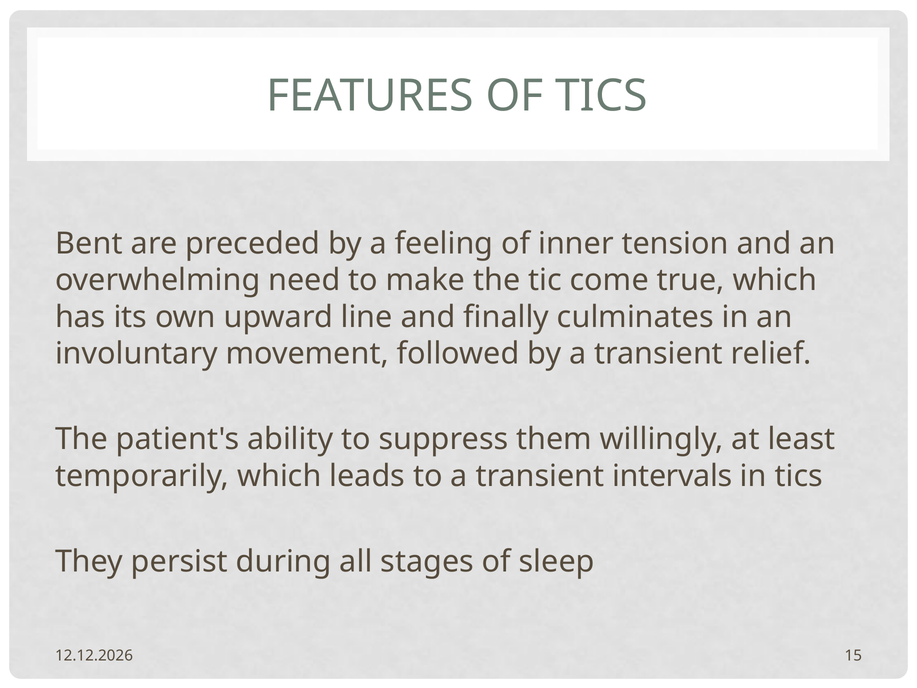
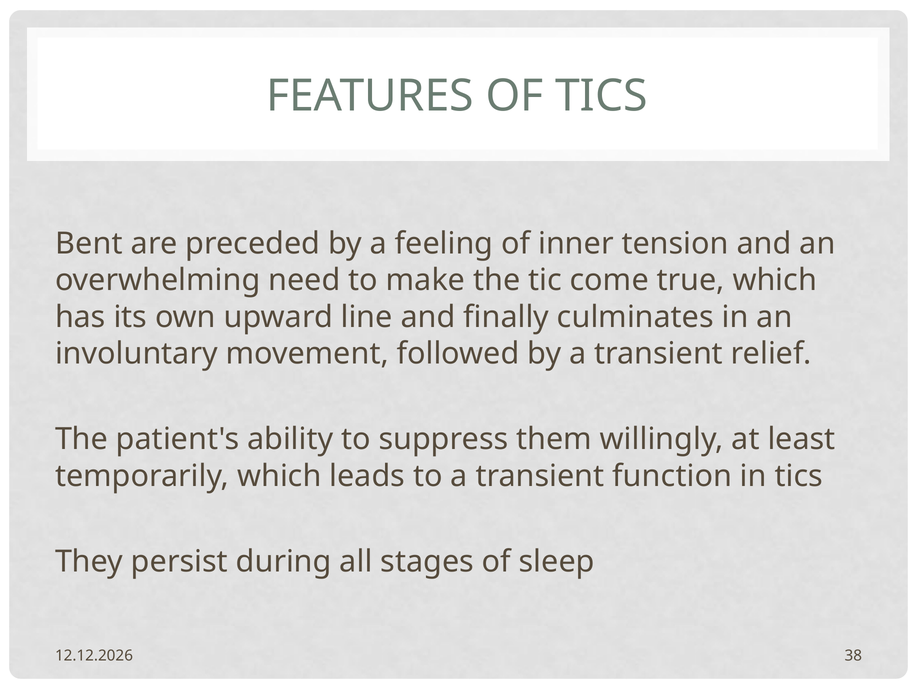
intervals: intervals -> function
15: 15 -> 38
